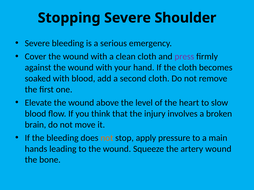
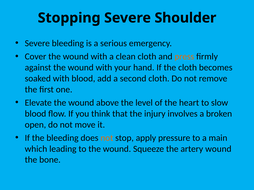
press colour: purple -> orange
brain: brain -> open
hands: hands -> which
